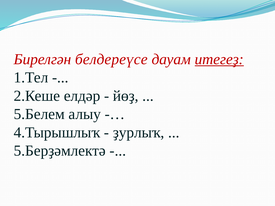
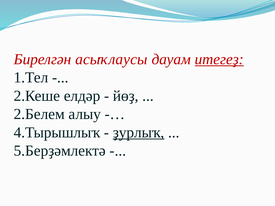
белдереүсе: белдереүсе -> асыҡлаусы
5.Белем: 5.Белем -> 2.Белем
ҙурлыҡ underline: none -> present
